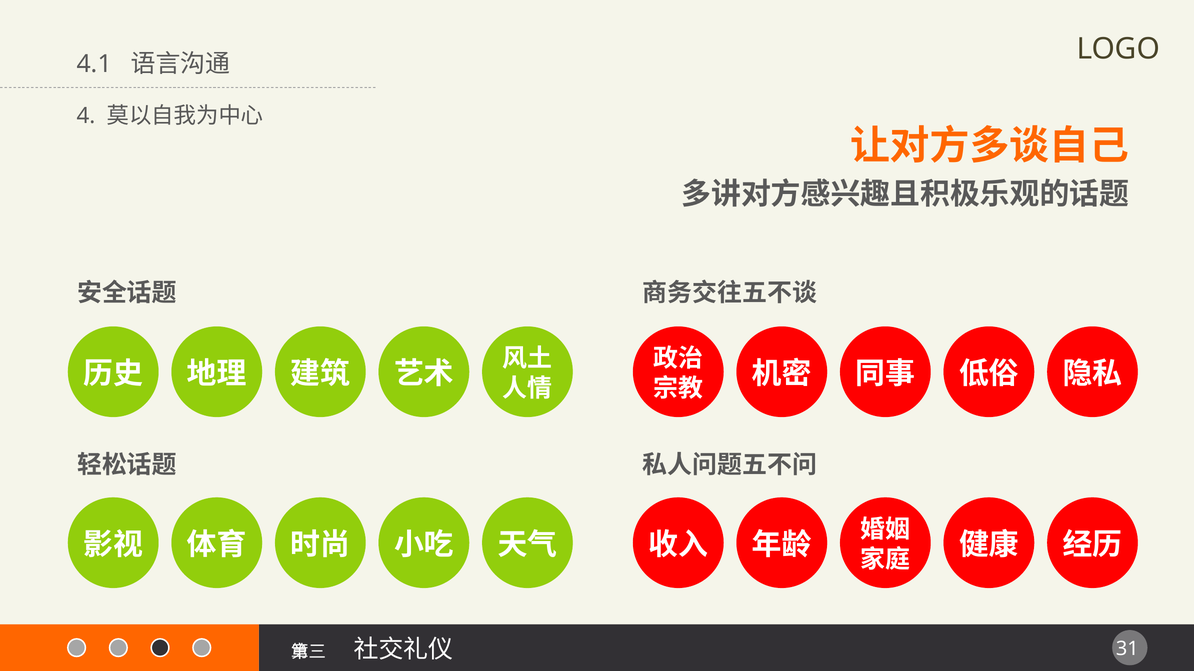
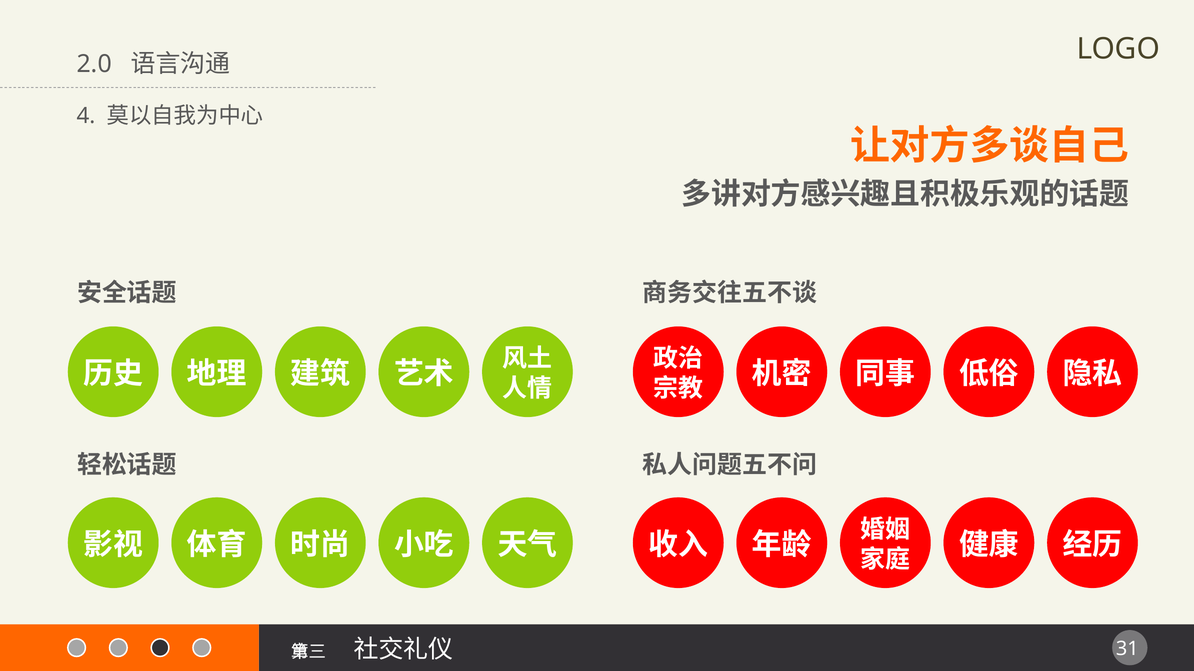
4.1: 4.1 -> 2.0
